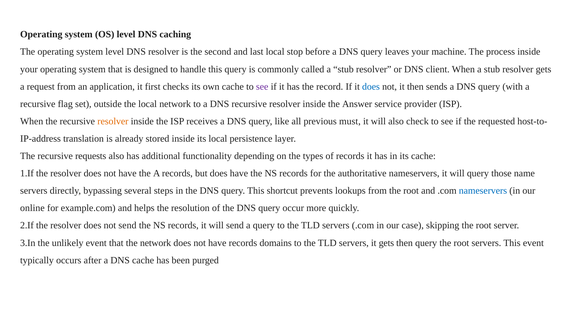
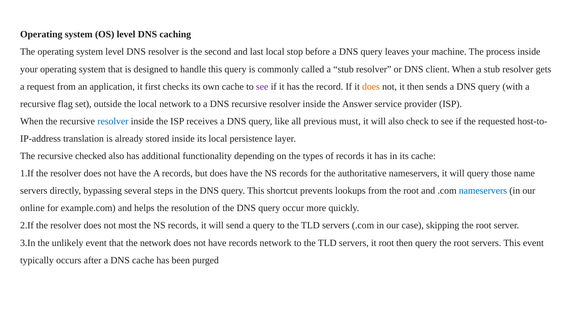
does at (371, 87) colour: blue -> orange
resolver at (113, 121) colour: orange -> blue
requests: requests -> checked
not send: send -> most
records domains: domains -> network
it gets: gets -> root
